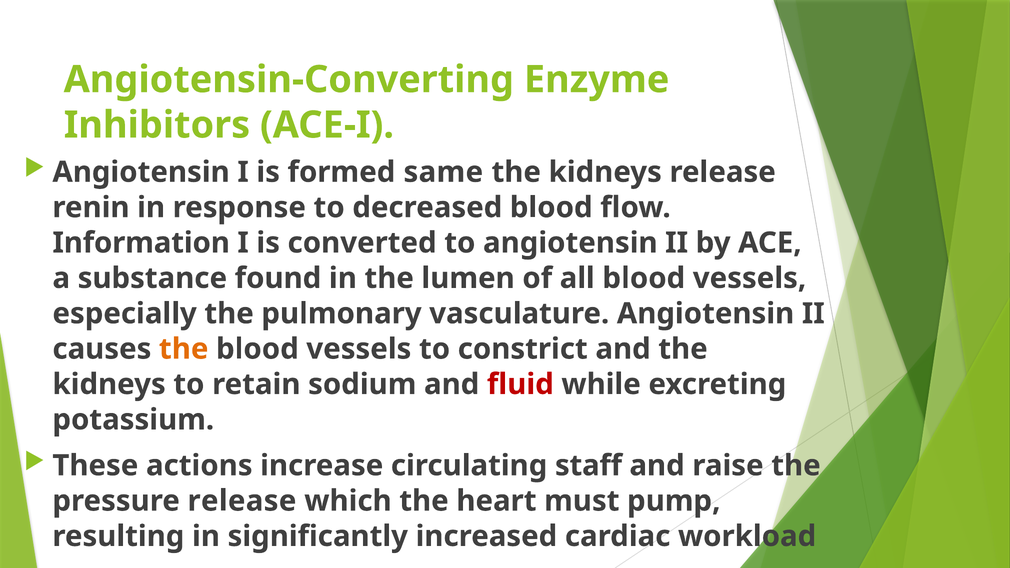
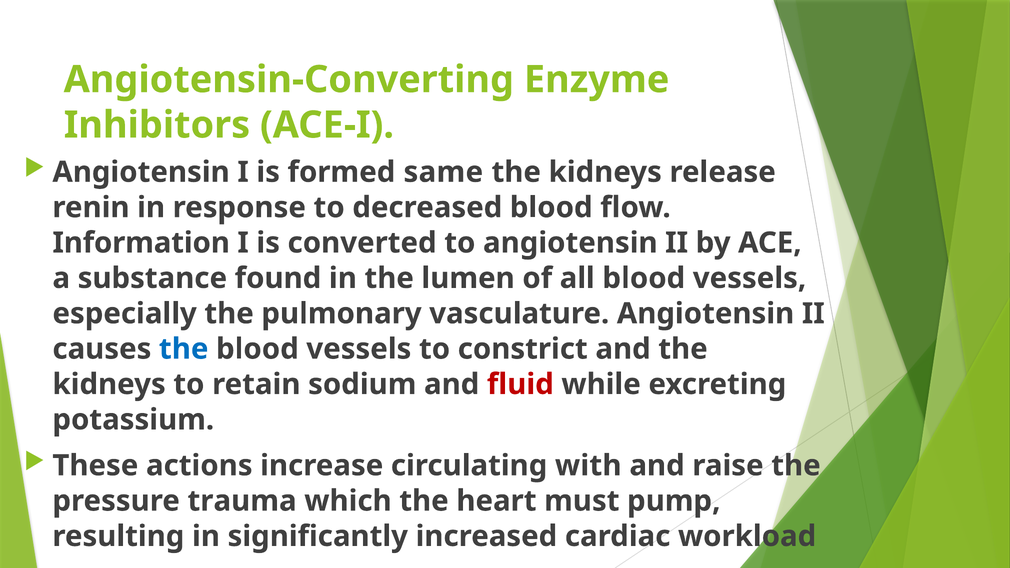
the at (184, 349) colour: orange -> blue
staff: staff -> with
pressure release: release -> trauma
